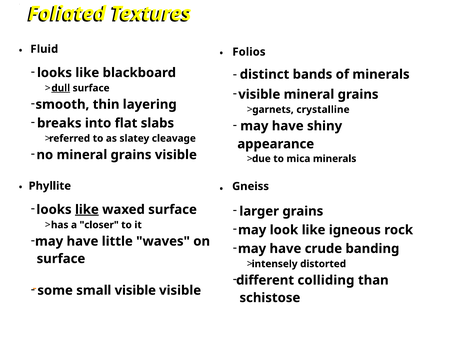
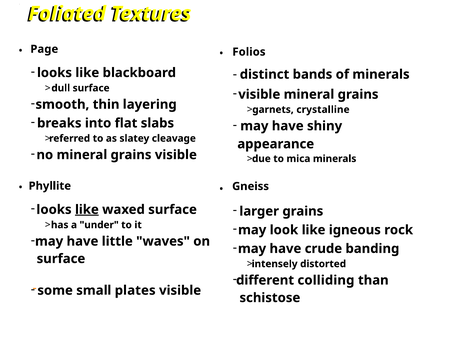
Fluid: Fluid -> Page
dull underline: present -> none
closer: closer -> under
small visible: visible -> plates
